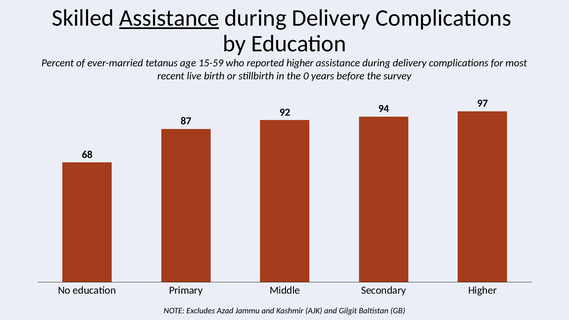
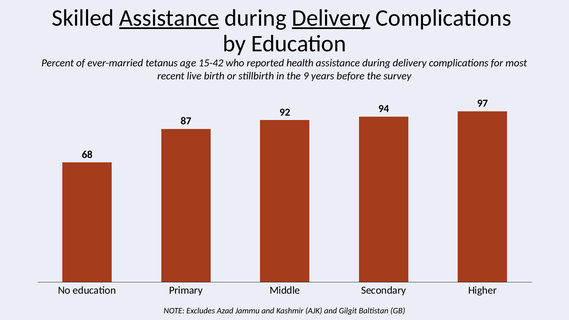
Delivery at (331, 18) underline: none -> present
15-59: 15-59 -> 15-42
reported higher: higher -> health
0: 0 -> 9
